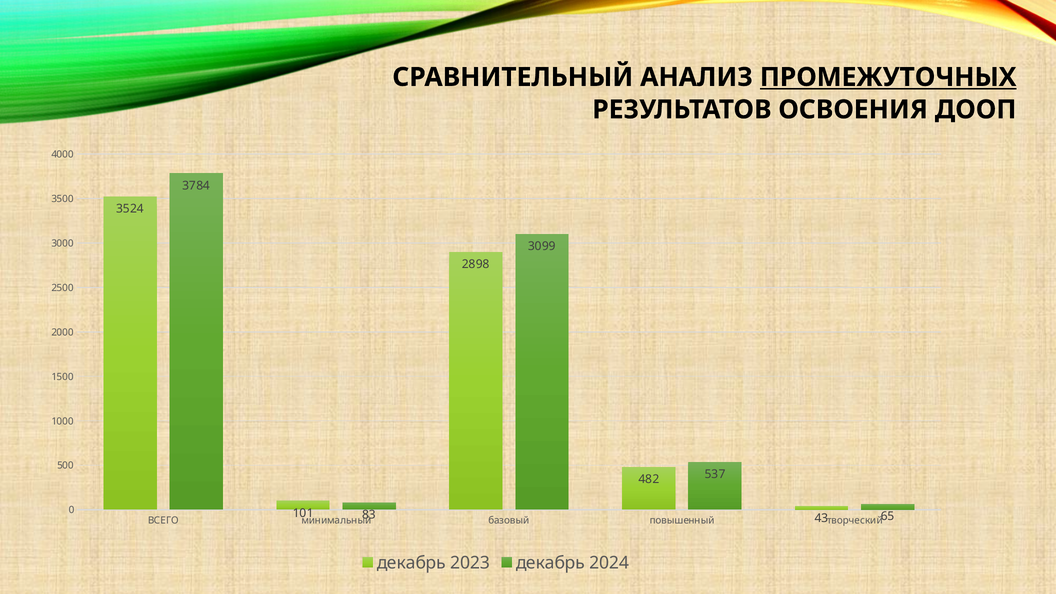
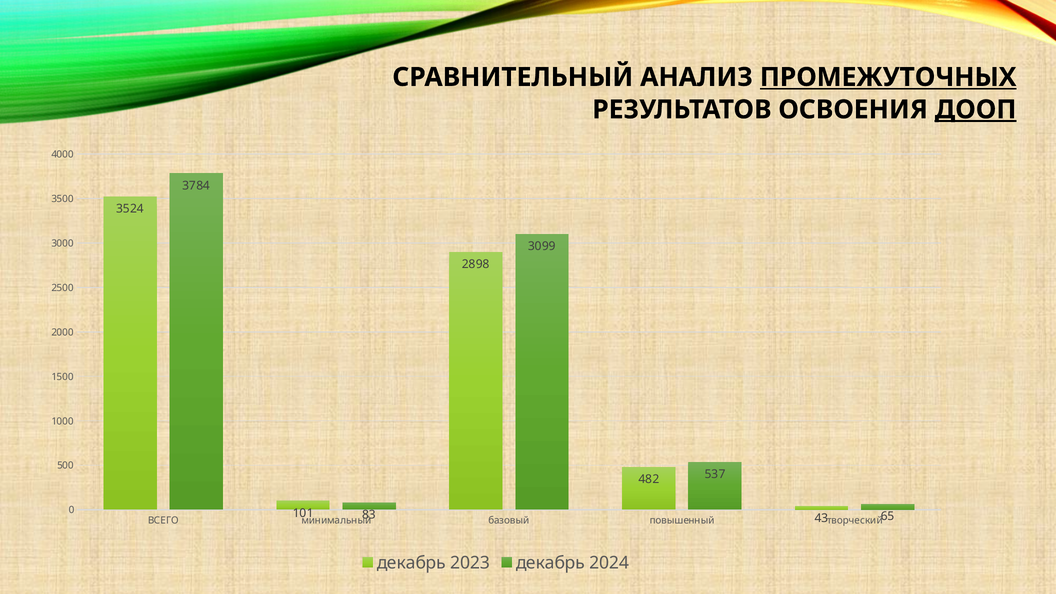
ДООП underline: none -> present
